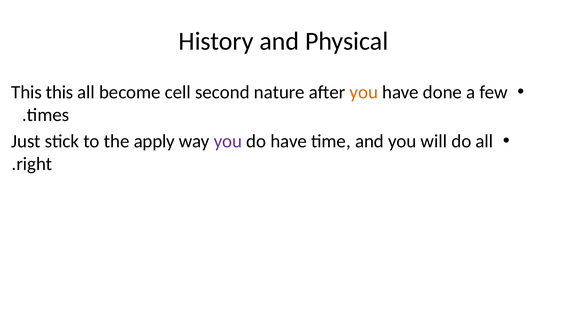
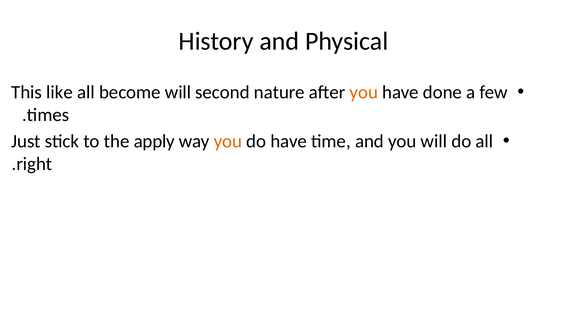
This this: this -> like
become cell: cell -> will
you at (228, 141) colour: purple -> orange
